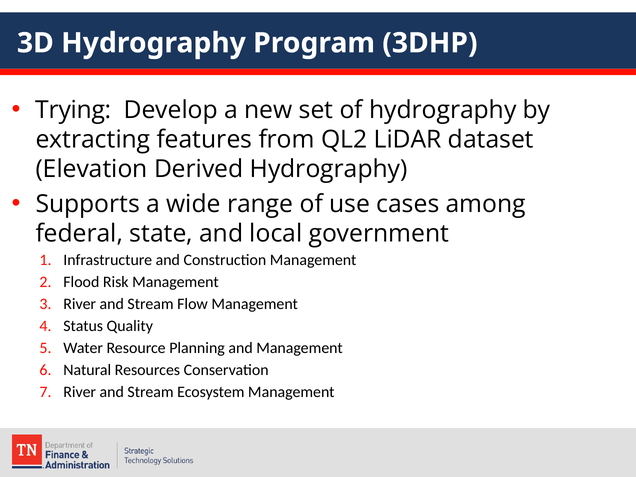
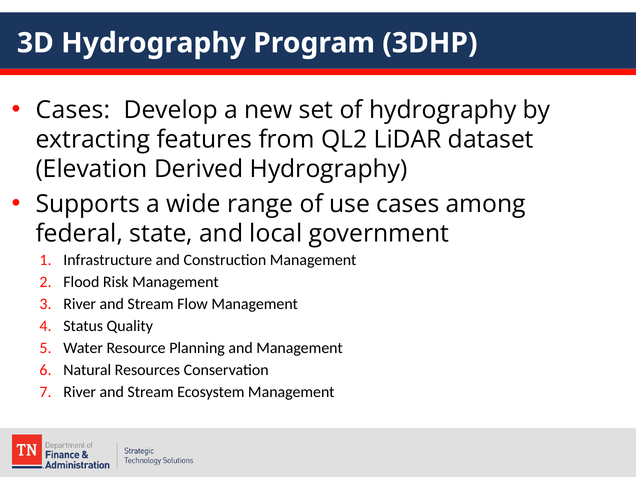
Trying at (73, 110): Trying -> Cases
